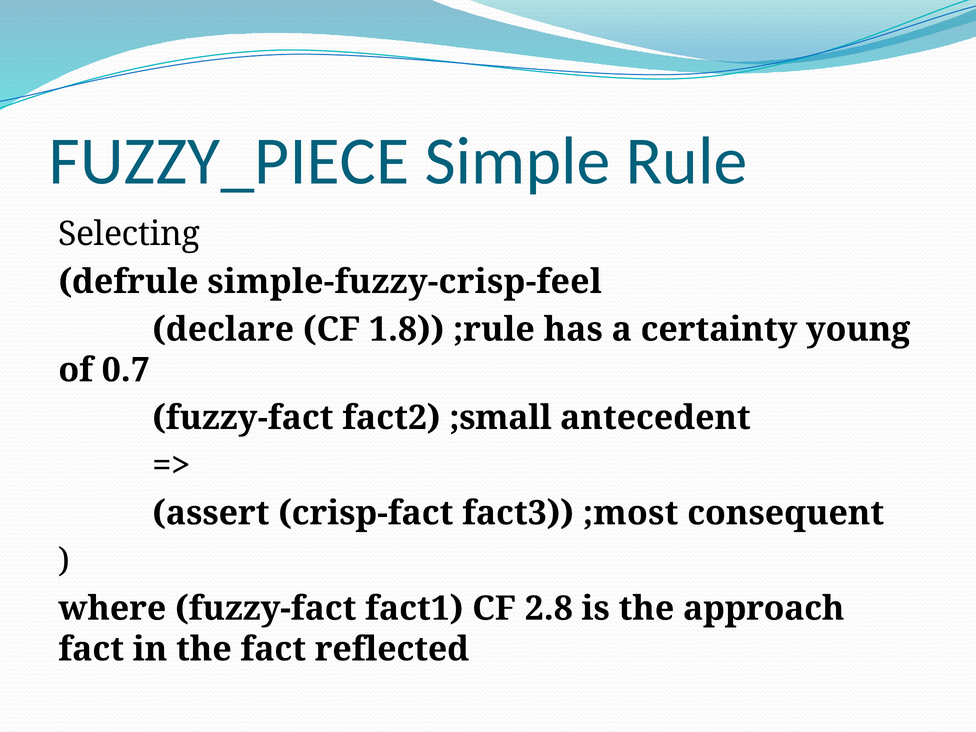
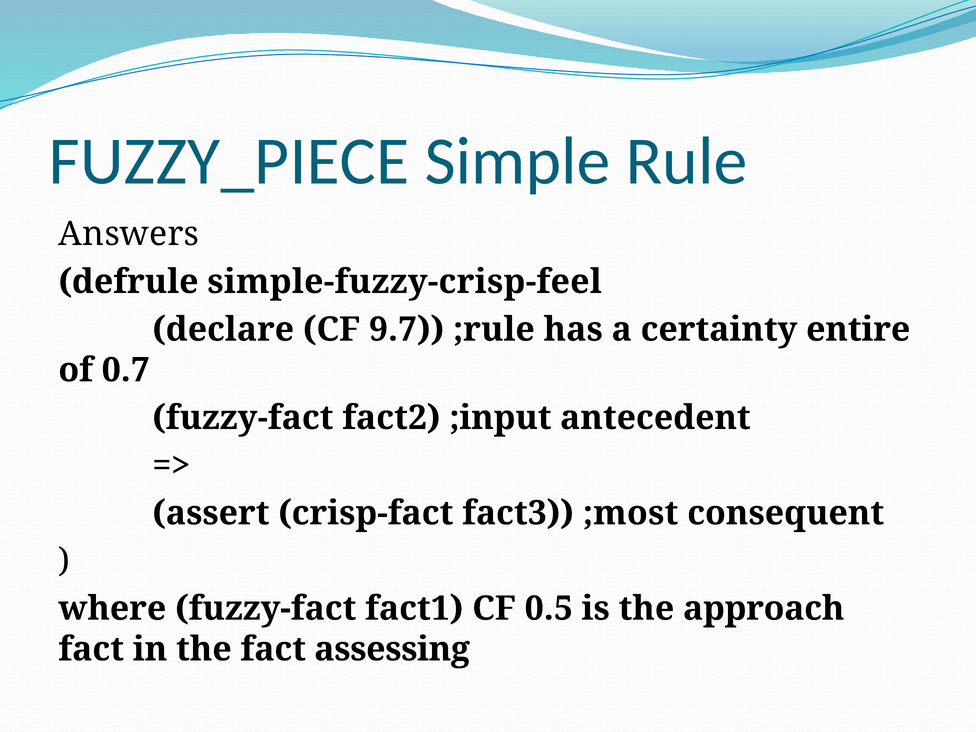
Selecting: Selecting -> Answers
1.8: 1.8 -> 9.7
young: young -> entire
;small: ;small -> ;input
2.8: 2.8 -> 0.5
reflected: reflected -> assessing
